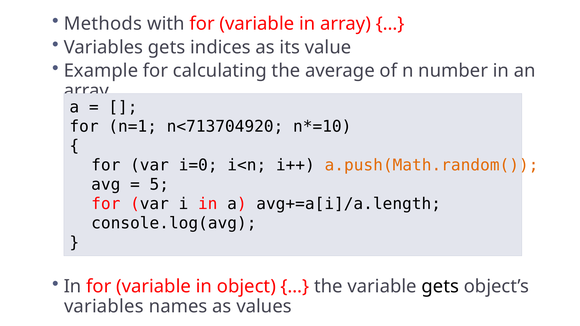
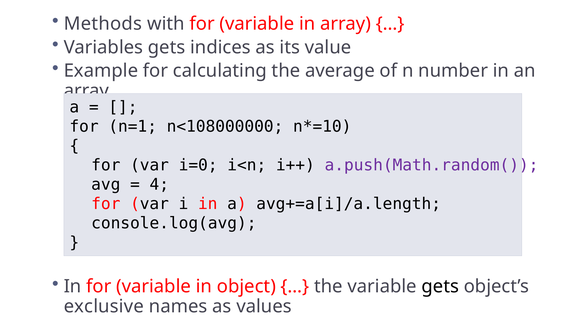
n<713704920: n<713704920 -> n<108000000
a.push(Math.random( colour: orange -> purple
5: 5 -> 4
variables at (104, 307): variables -> exclusive
